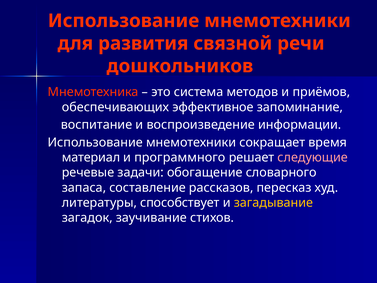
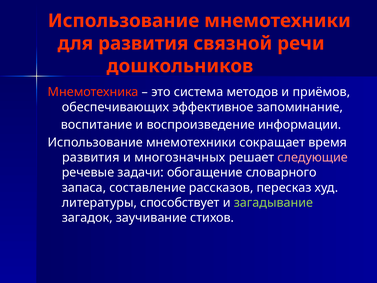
материал at (91, 157): материал -> развития
программного: программного -> многозначных
загадывание colour: yellow -> light green
